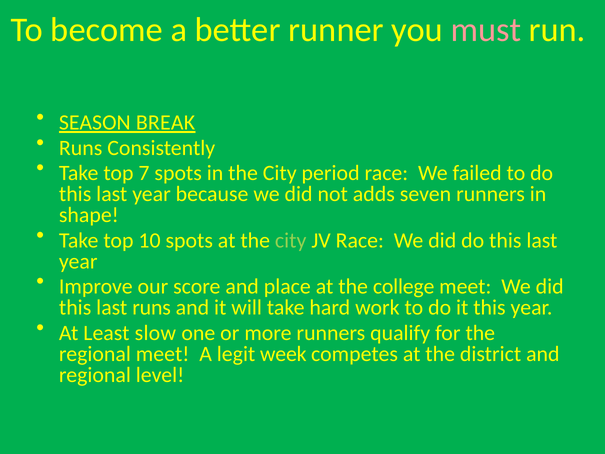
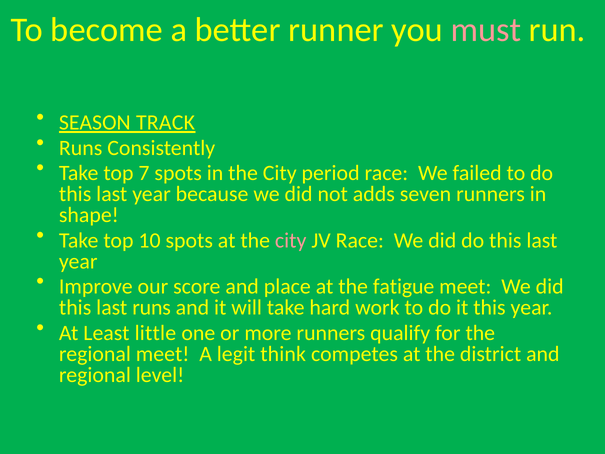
BREAK: BREAK -> TRACK
city at (291, 240) colour: light green -> pink
college: college -> fatigue
slow: slow -> little
week: week -> think
